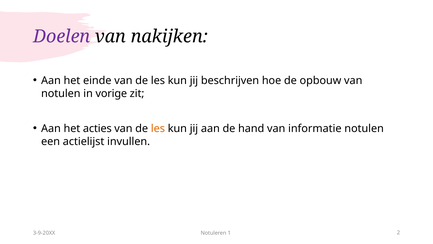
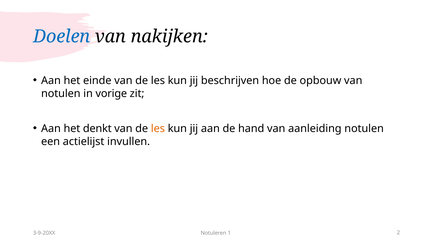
Doelen colour: purple -> blue
acties: acties -> denkt
informatie: informatie -> aanleiding
